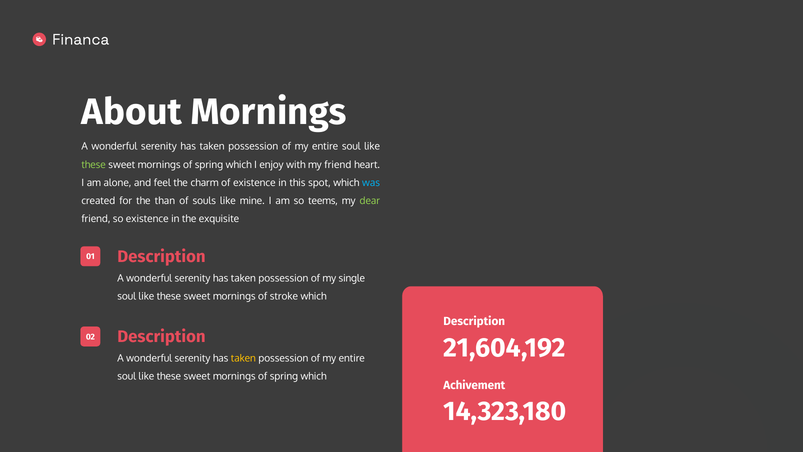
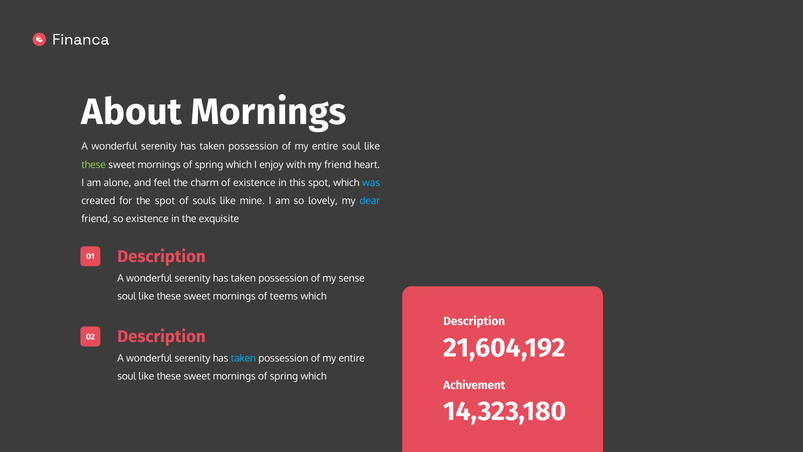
the than: than -> spot
teems: teems -> lovely
dear colour: light green -> light blue
single: single -> sense
stroke: stroke -> teems
taken at (243, 358) colour: yellow -> light blue
